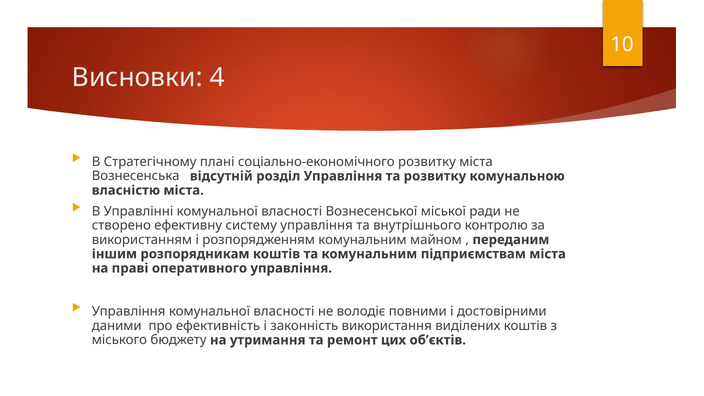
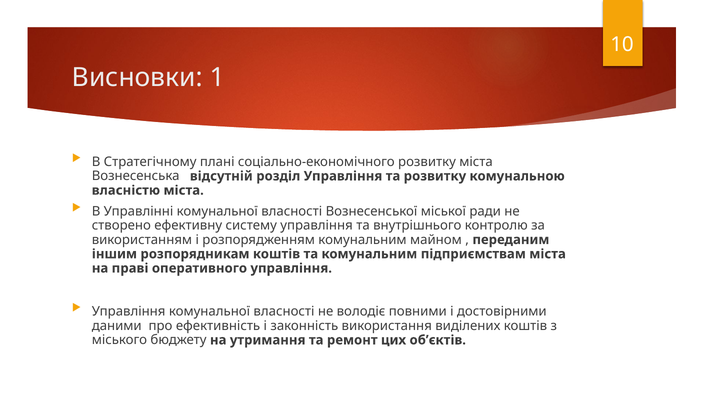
4: 4 -> 1
